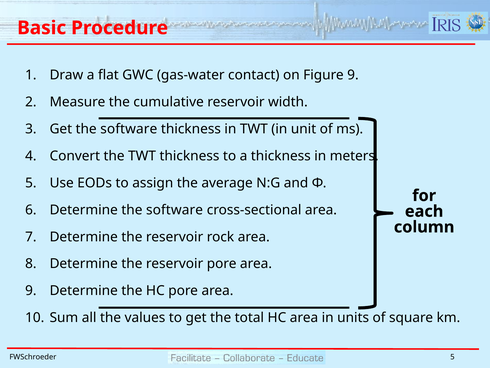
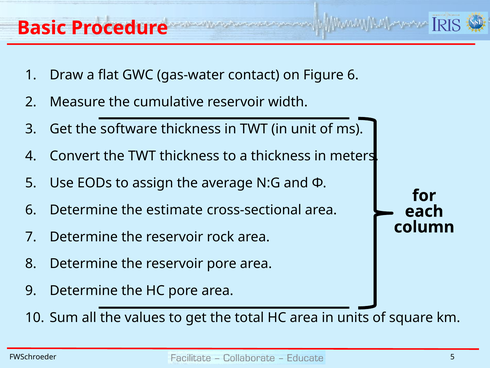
Figure 9: 9 -> 6
Determine the software: software -> estimate
